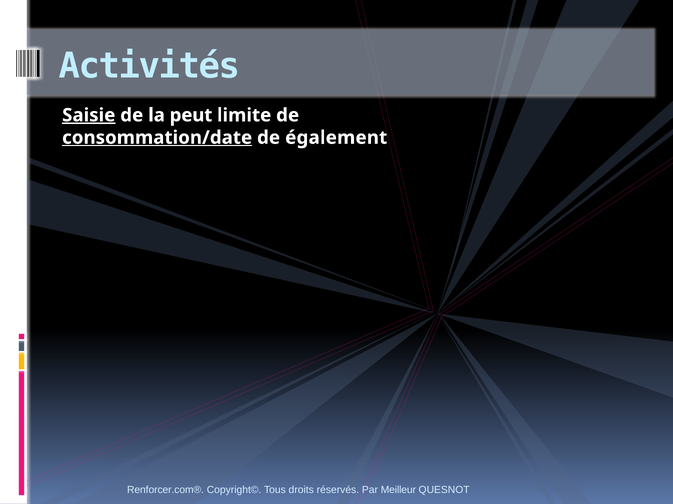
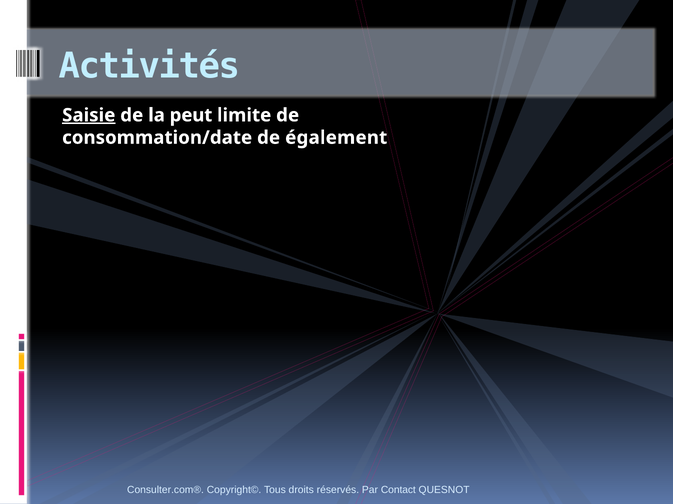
consommation/date underline: present -> none
Renforcer.com®: Renforcer.com® -> Consulter.com®
Meilleur: Meilleur -> Contact
